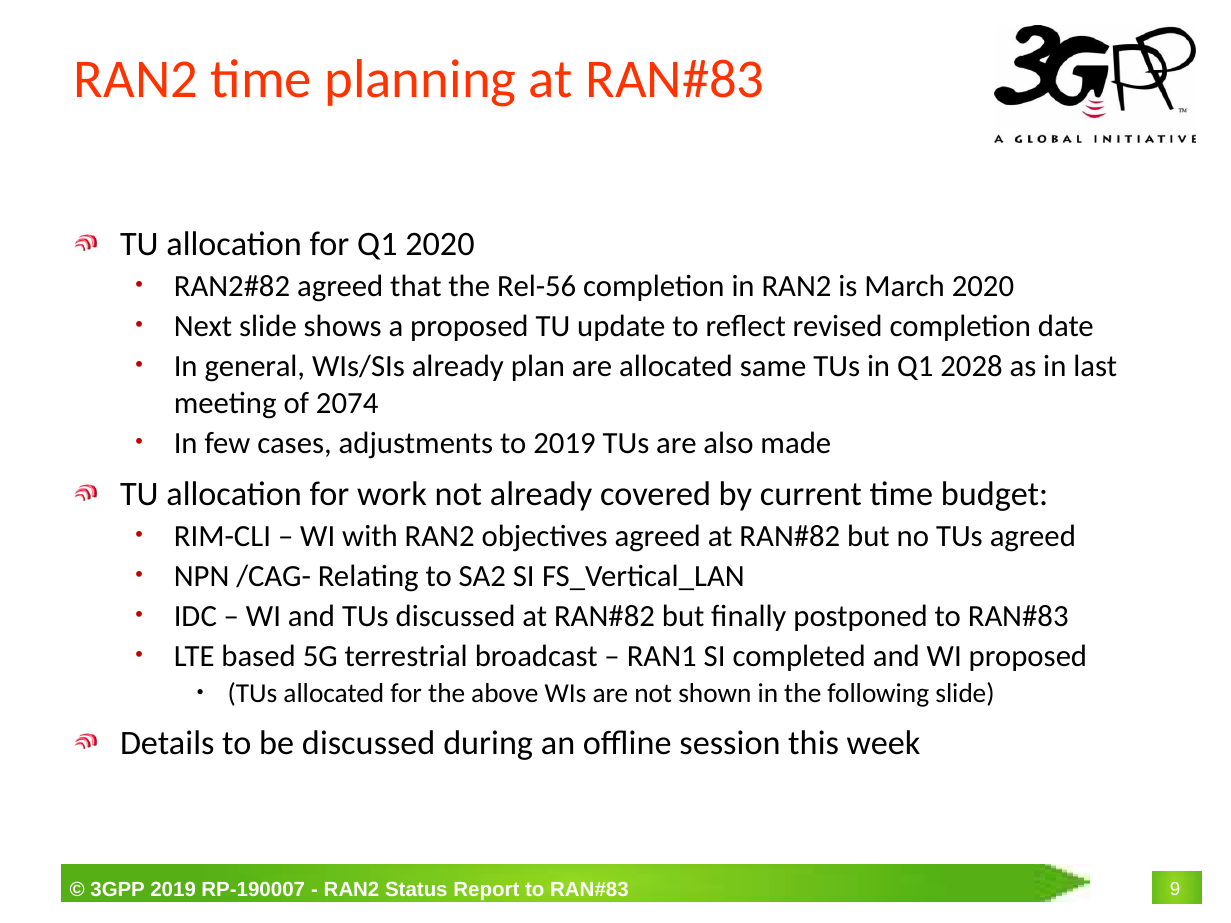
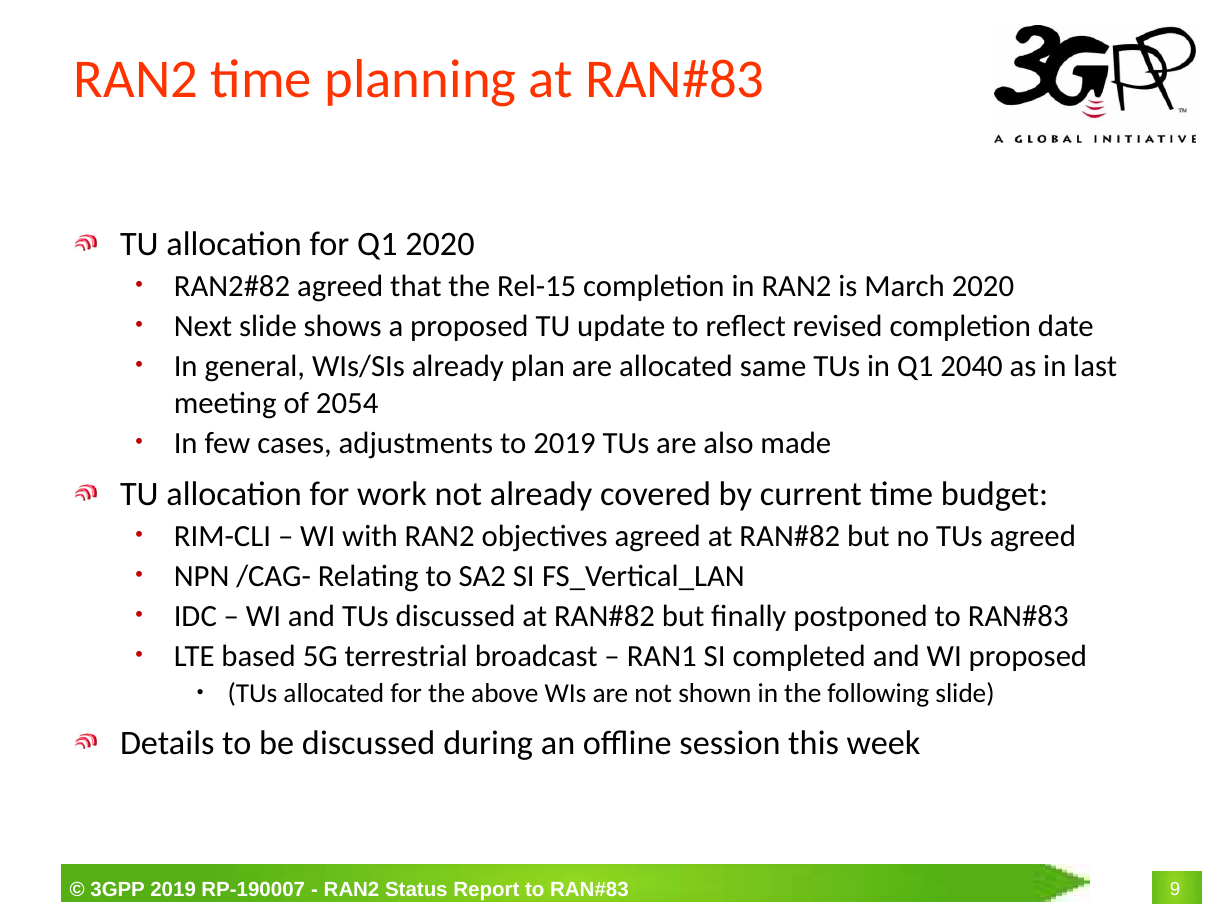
Rel-56: Rel-56 -> Rel-15
2028: 2028 -> 2040
2074: 2074 -> 2054
